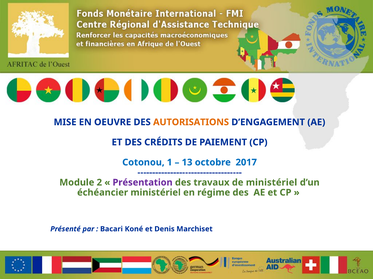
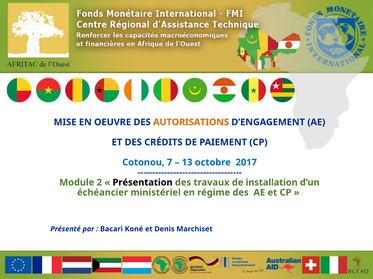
1: 1 -> 7
Présentation colour: purple -> black
de ministériel: ministériel -> installation
